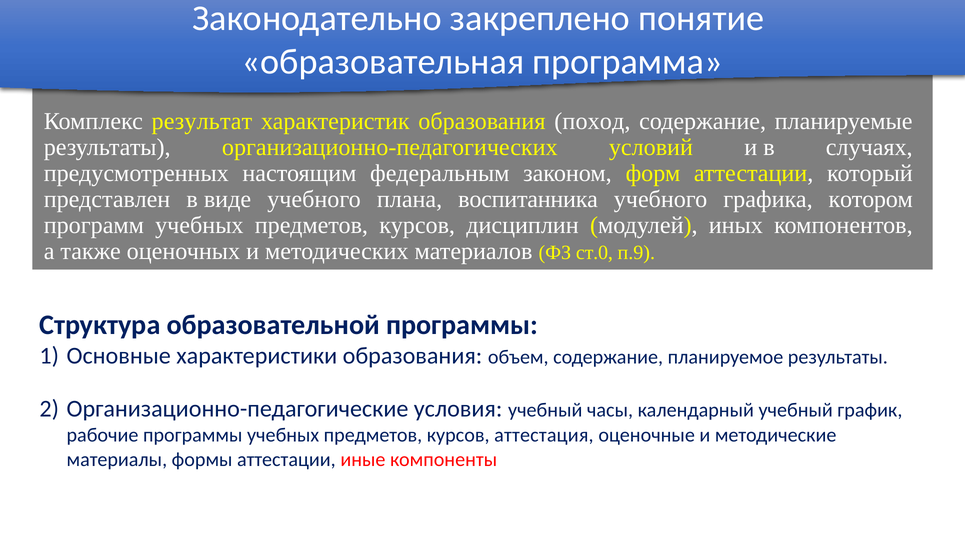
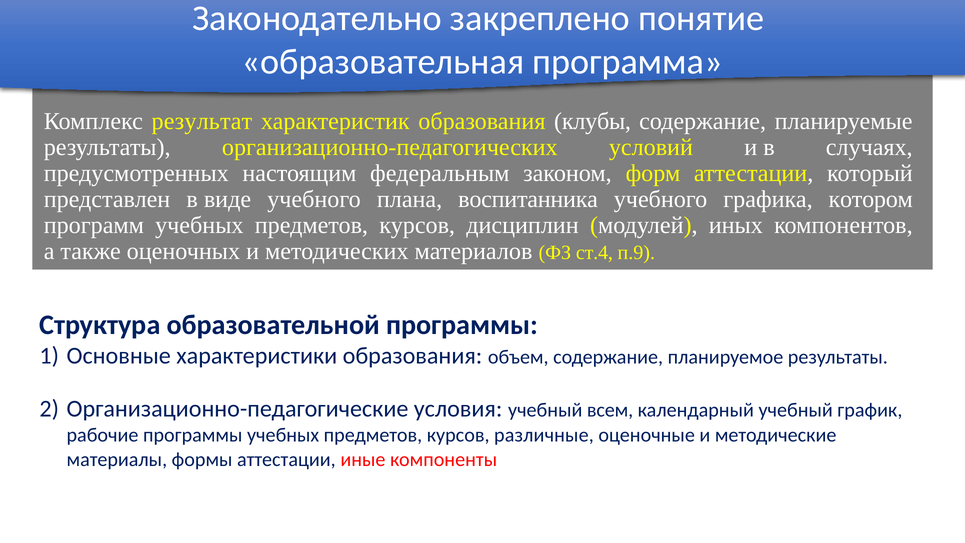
поход: поход -> клубы
ст.0: ст.0 -> ст.4
часы: часы -> всем
аттестация: аттестация -> различные
